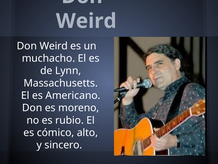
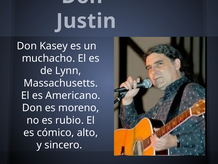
Weird at (86, 21): Weird -> Justin
Weird at (54, 46): Weird -> Kasey
